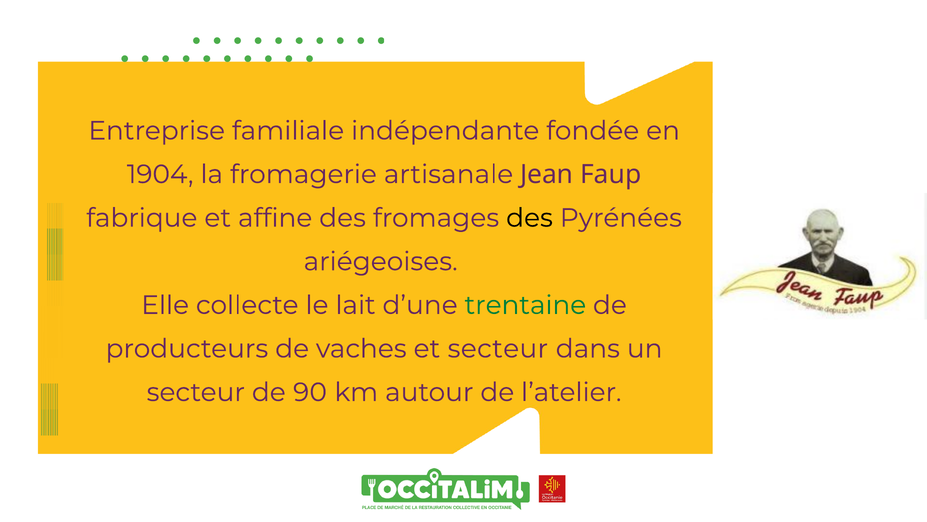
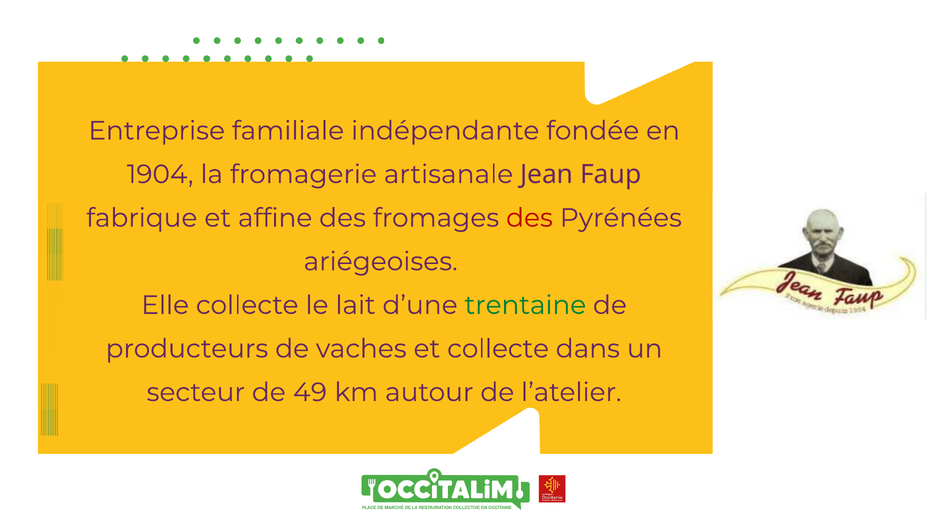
des at (530, 218) colour: black -> red
et secteur: secteur -> collecte
90: 90 -> 49
